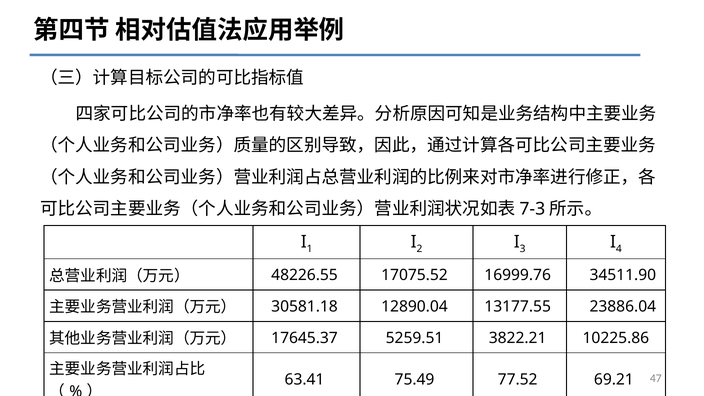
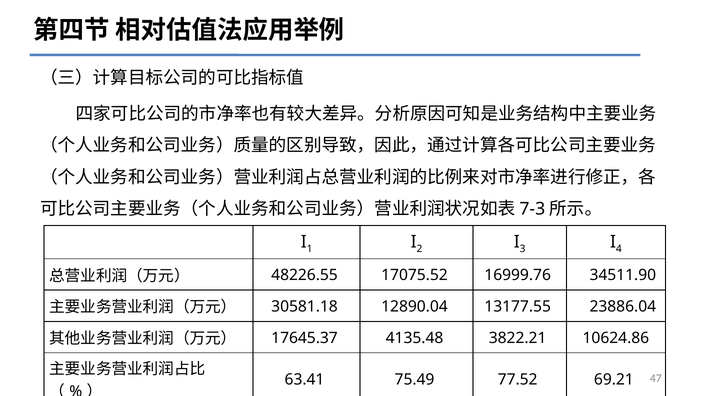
5259.51: 5259.51 -> 4135.48
10225.86: 10225.86 -> 10624.86
